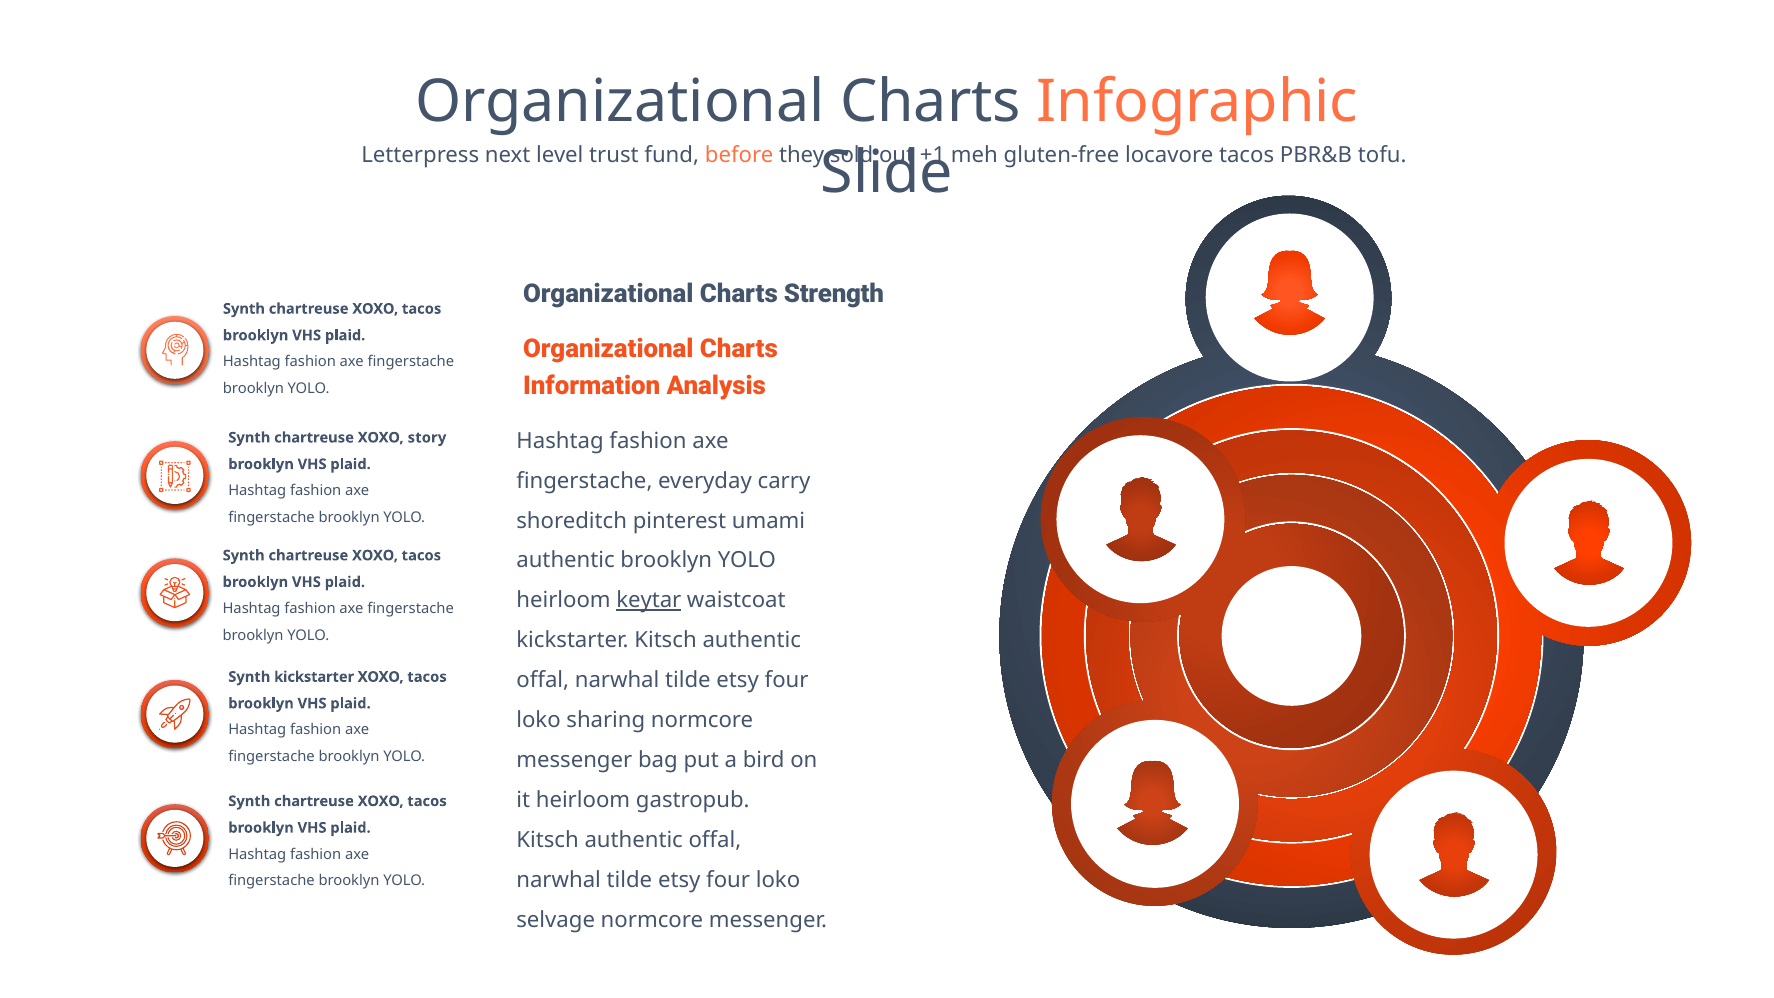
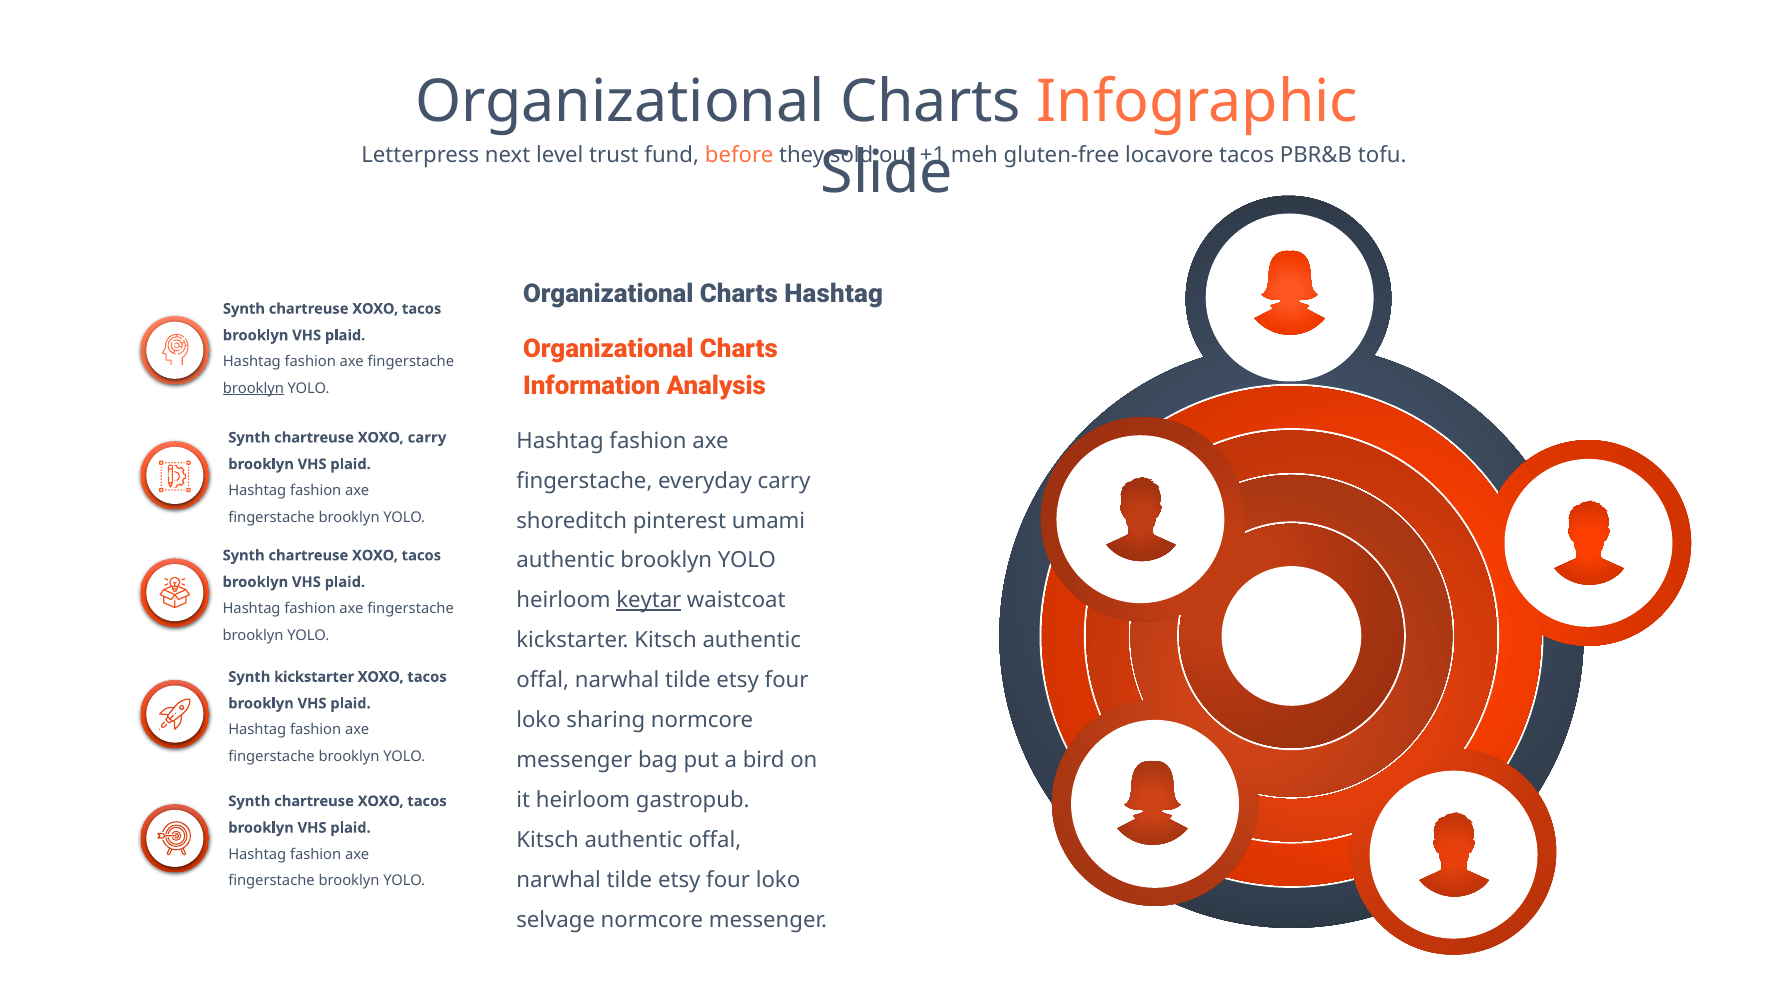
Charts Strength: Strength -> Hashtag
brooklyn at (253, 388) underline: none -> present
XOXO story: story -> carry
